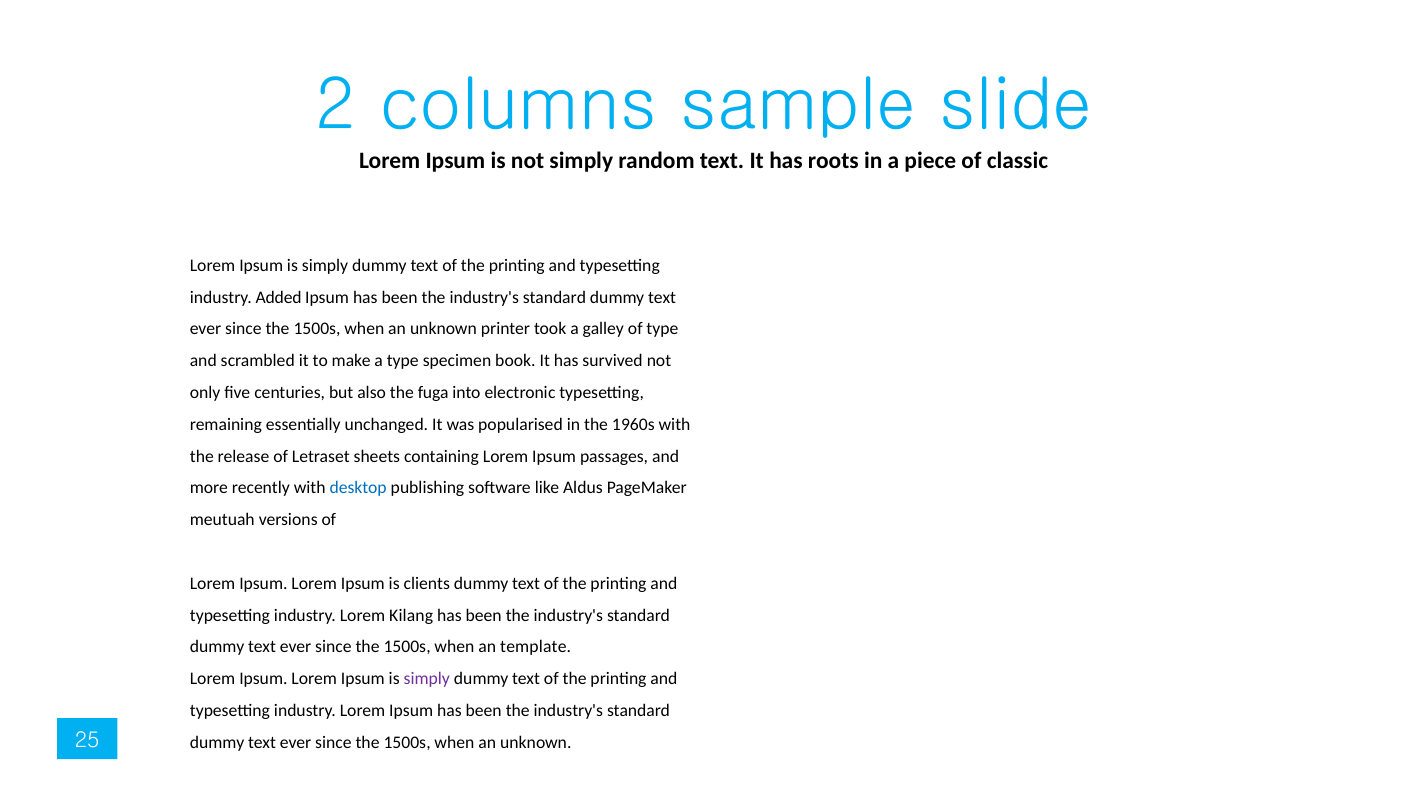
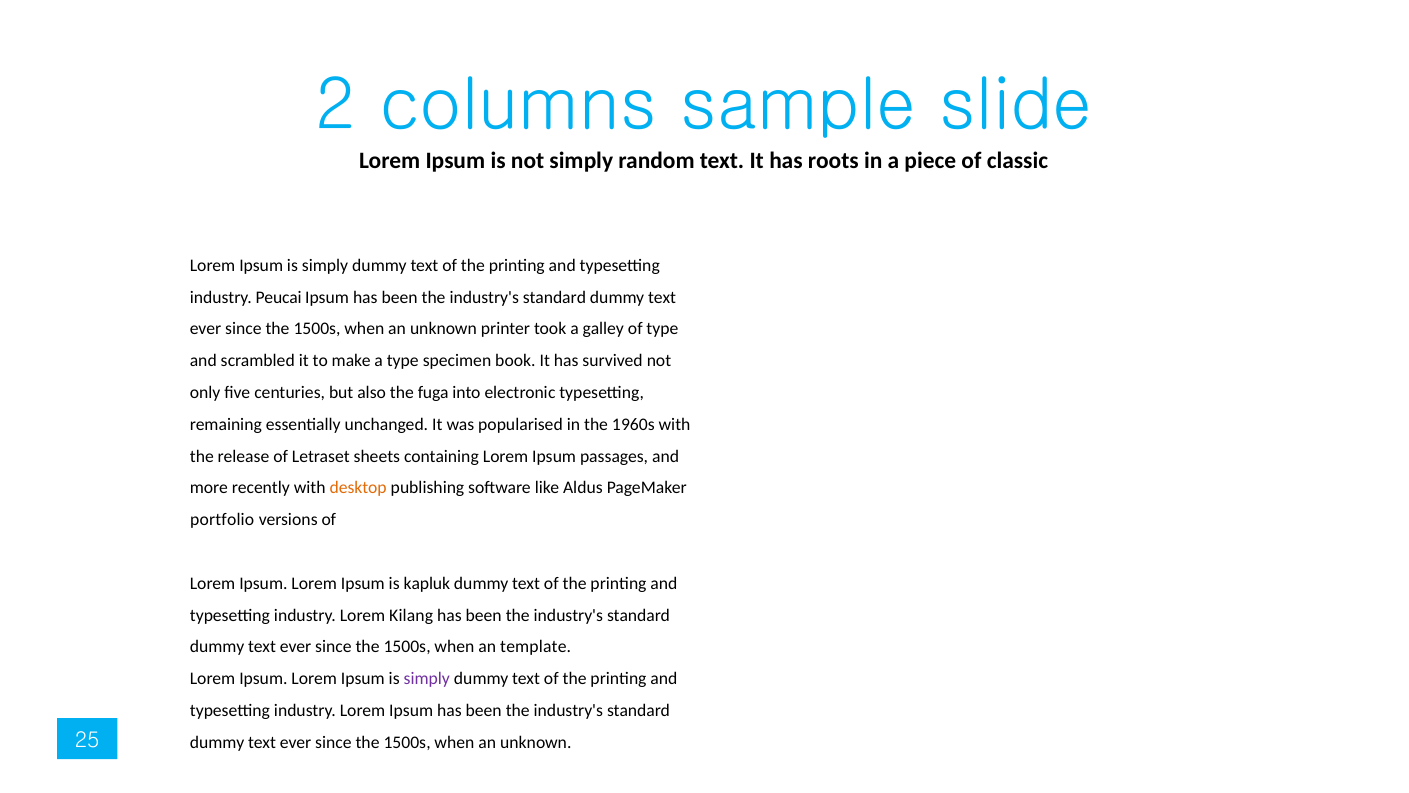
Added: Added -> Peucai
desktop at (358, 488) colour: blue -> orange
meutuah: meutuah -> portfolio
clients: clients -> kapluk
